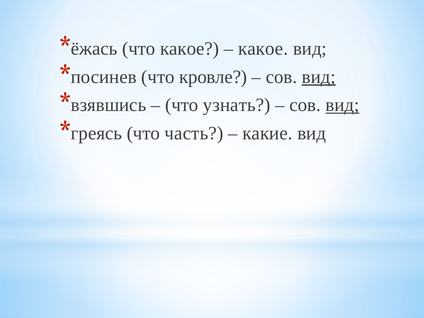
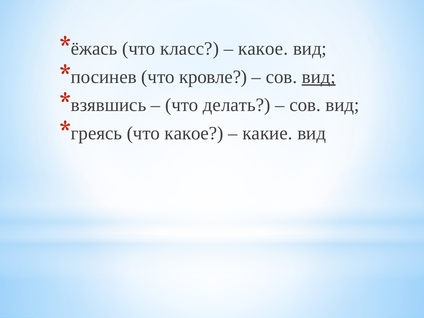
что какое: какое -> класс
узнать: узнать -> делать
вид at (342, 105) underline: present -> none
что часть: часть -> какое
